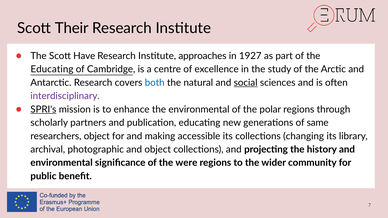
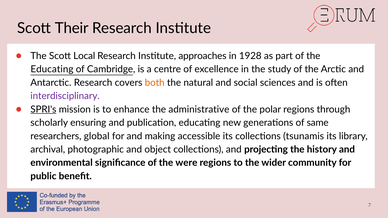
Have: Have -> Local
1927: 1927 -> 1928
both colour: blue -> orange
social underline: present -> none
the environmental: environmental -> administrative
partners: partners -> ensuring
researchers object: object -> global
changing: changing -> tsunamis
